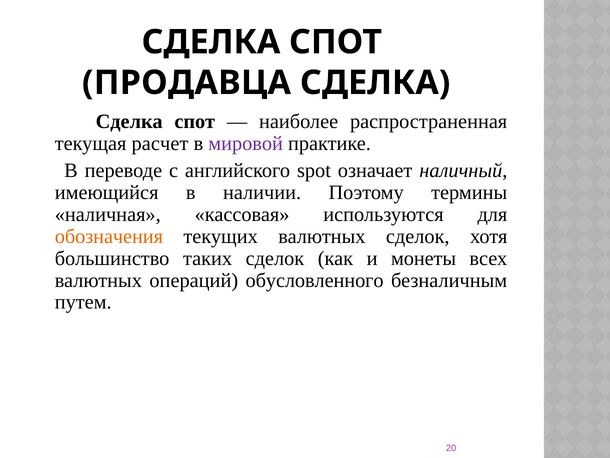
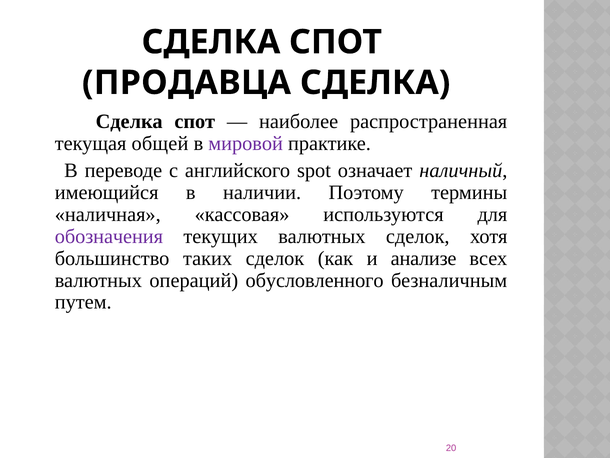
расчет: расчет -> общей
обозначения colour: orange -> purple
монеты: монеты -> анализе
